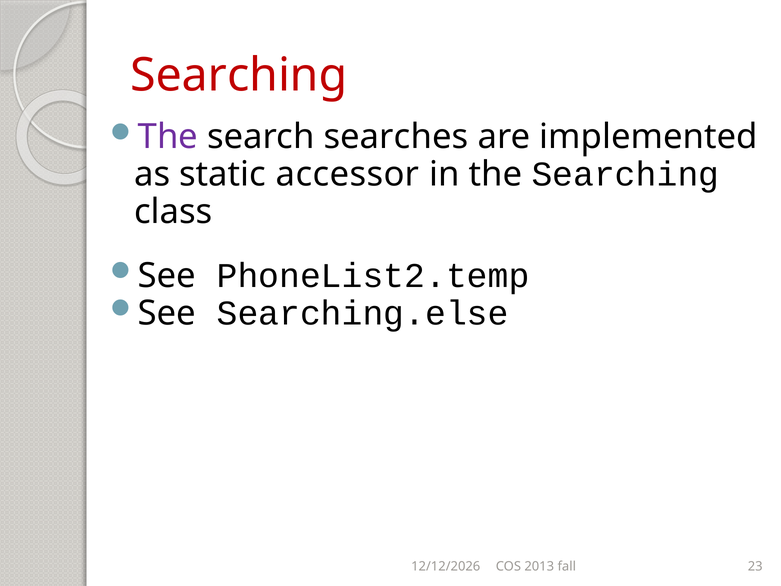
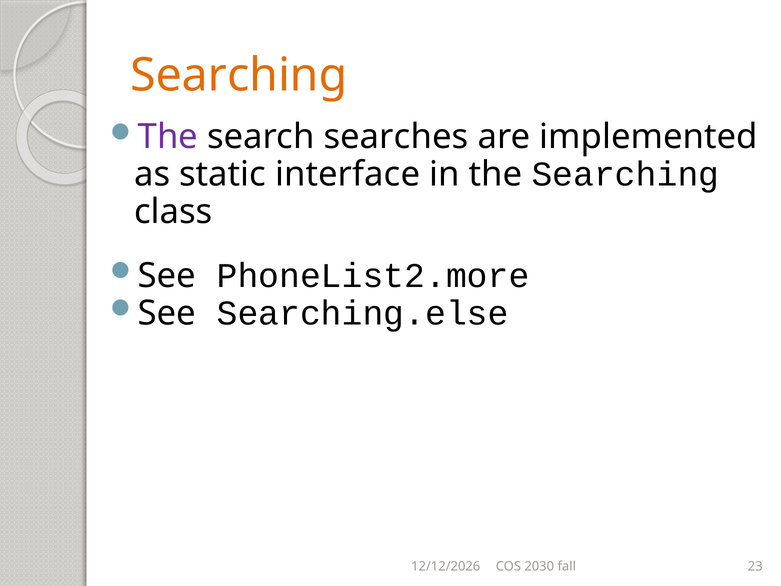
Searching at (239, 76) colour: red -> orange
accessor: accessor -> interface
PhoneList2.temp: PhoneList2.temp -> PhoneList2.more
2013: 2013 -> 2030
